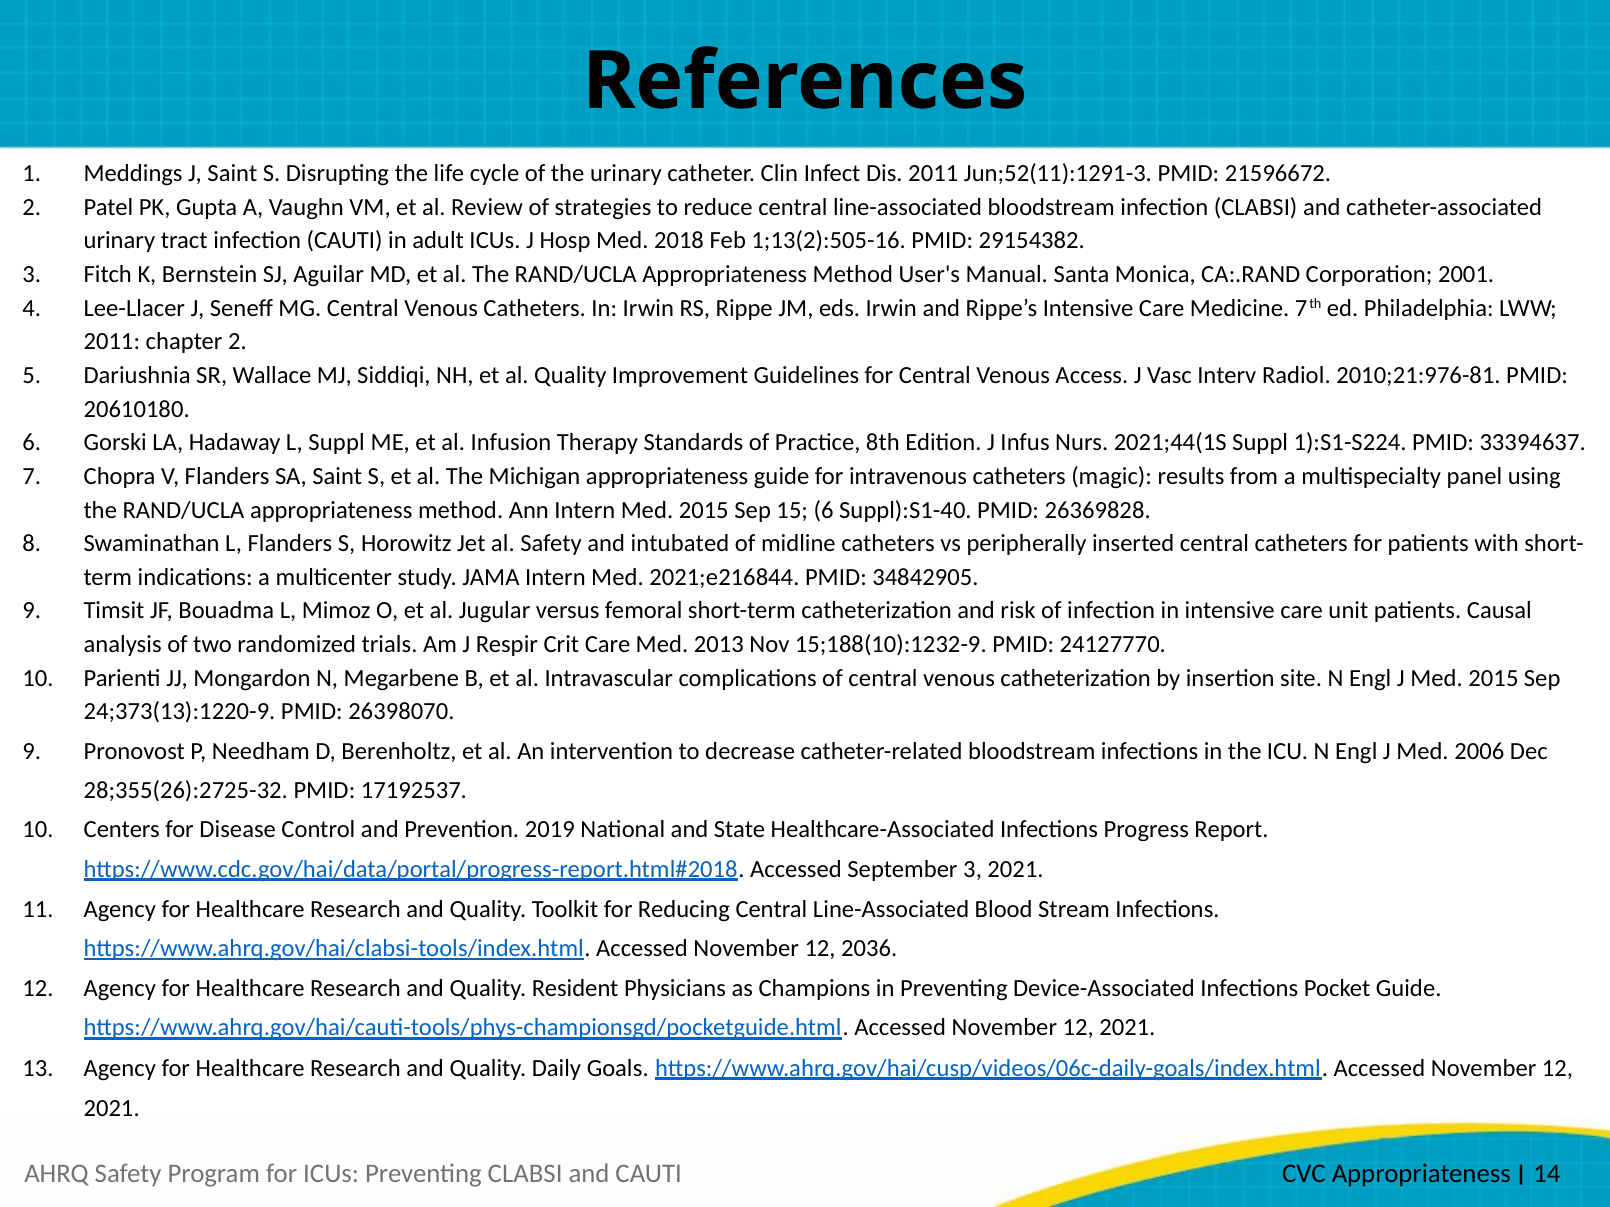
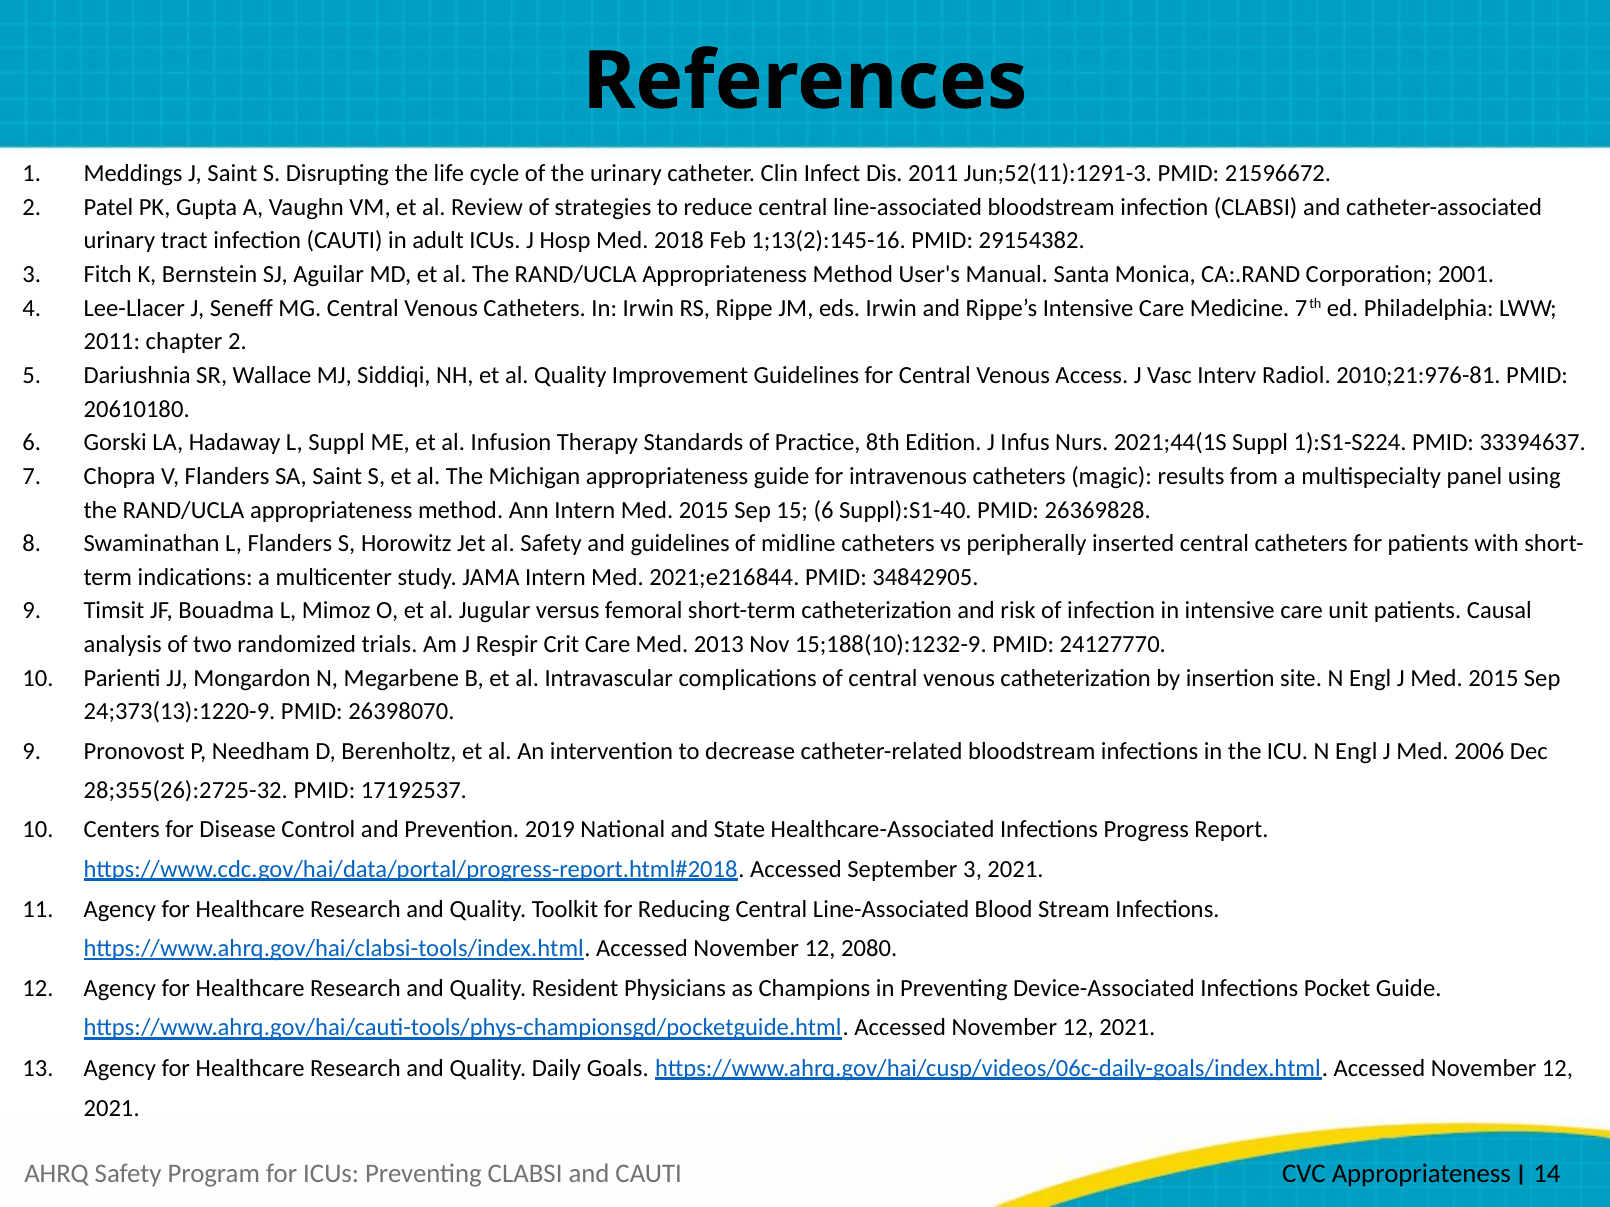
1;13(2):505-16: 1;13(2):505-16 -> 1;13(2):145-16
and intubated: intubated -> guidelines
2036: 2036 -> 2080
